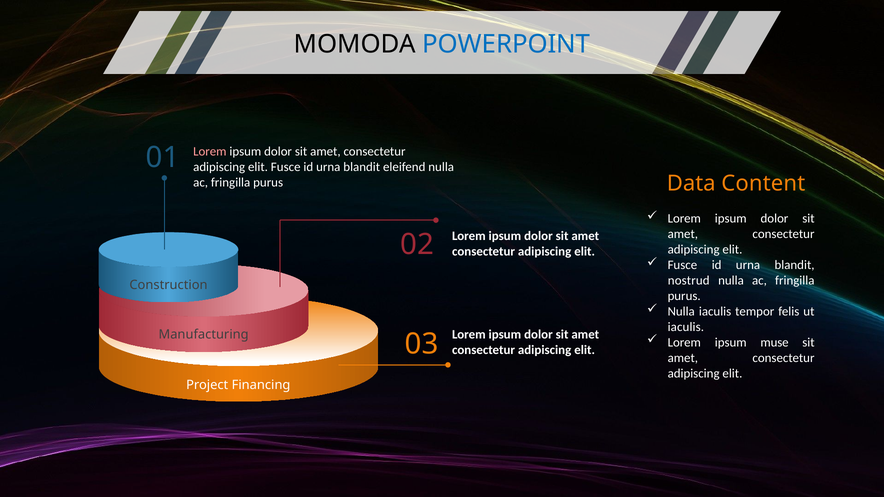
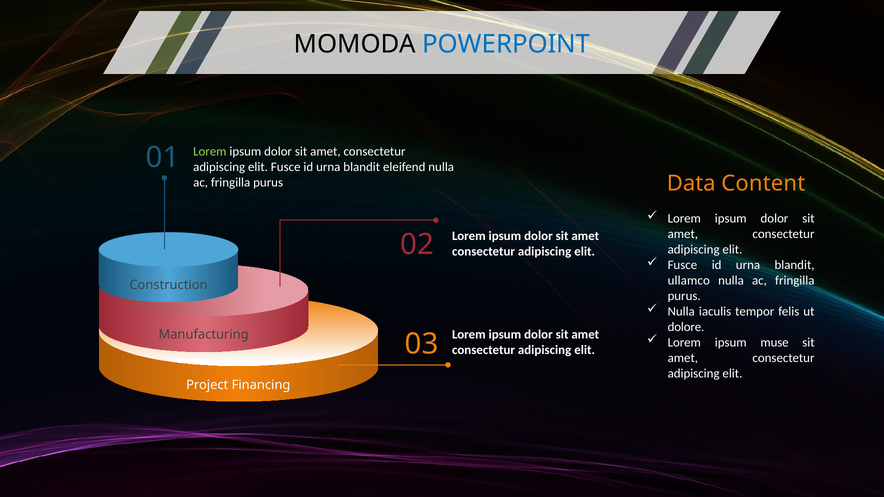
Lorem at (210, 152) colour: pink -> light green
nostrud: nostrud -> ullamco
iaculis at (686, 327): iaculis -> dolore
